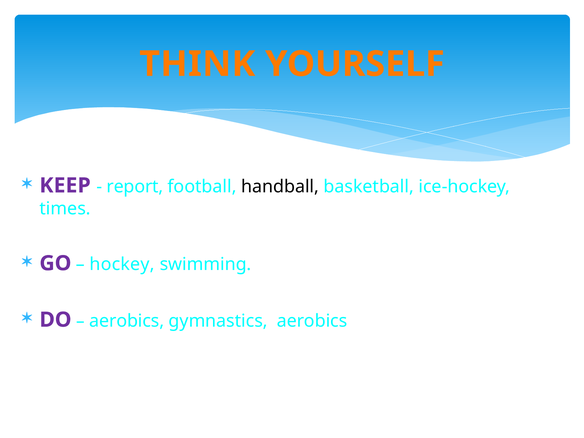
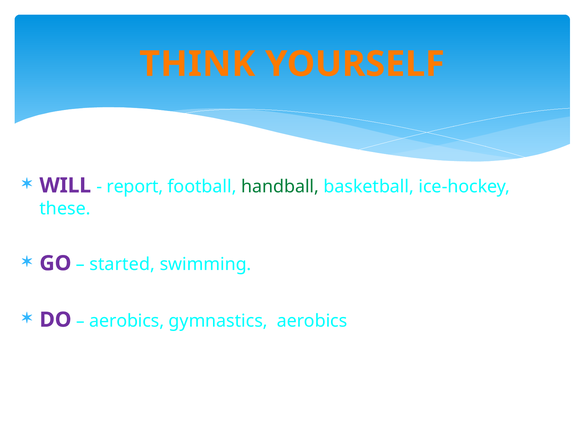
KEEP: KEEP -> WILL
handball colour: black -> green
times: times -> these
hockey: hockey -> started
